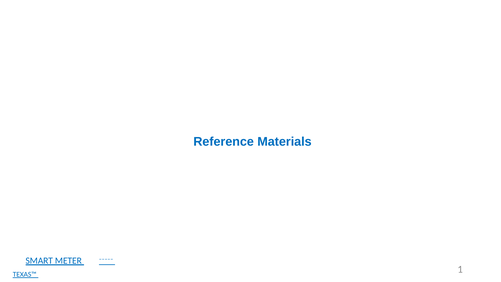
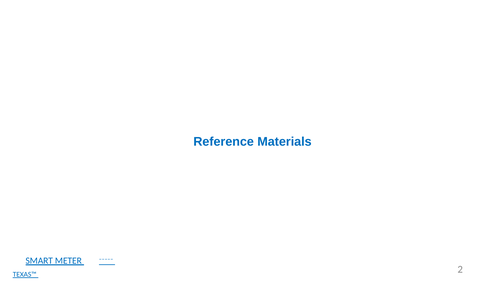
1: 1 -> 2
